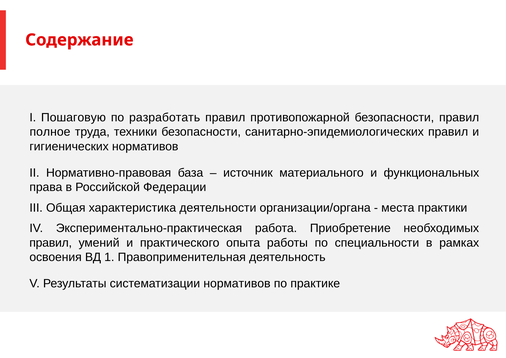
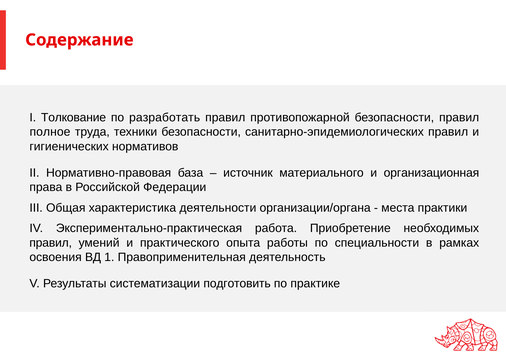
Пошаговую: Пошаговую -> Толкование
функциональных: функциональных -> организационная
систематизации нормативов: нормативов -> подготовить
